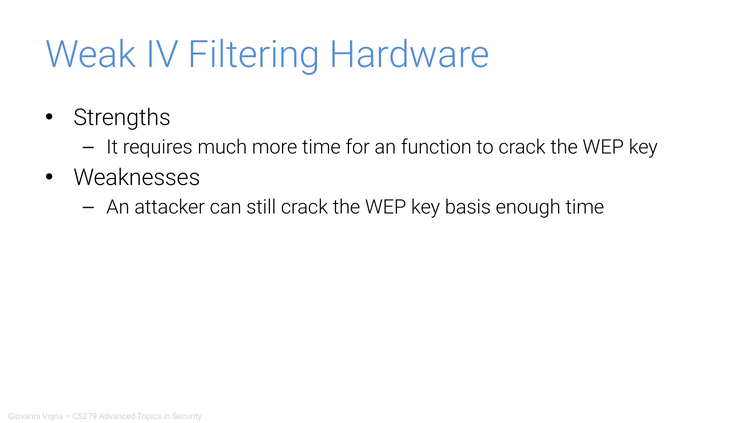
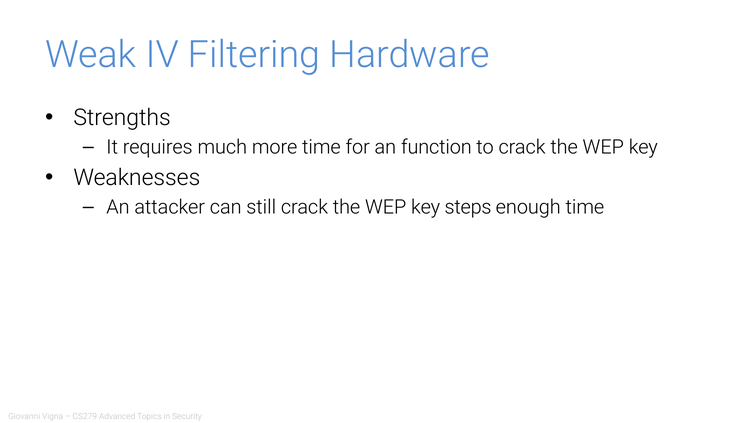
basis: basis -> steps
